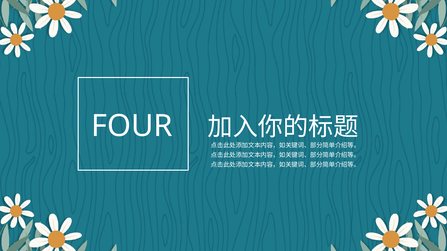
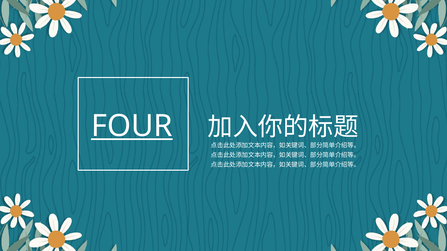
FOUR underline: none -> present
